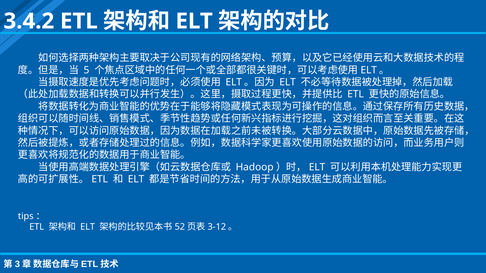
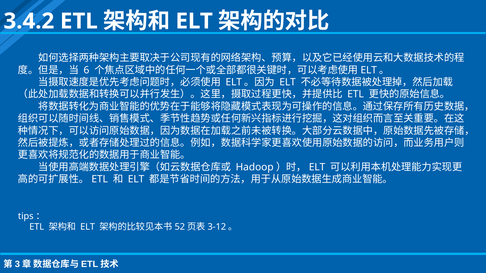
5: 5 -> 6
